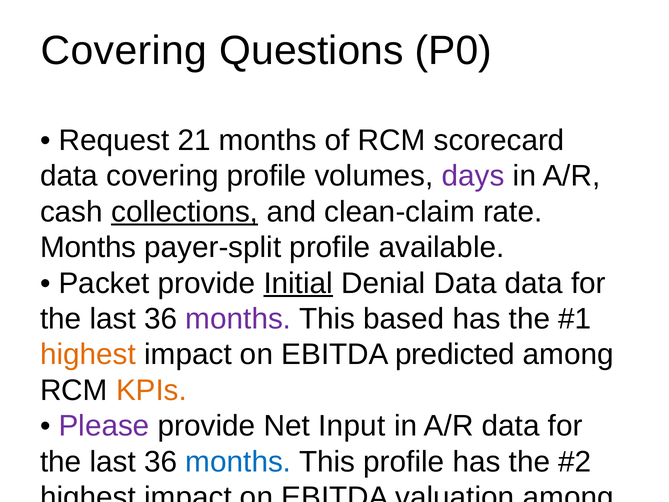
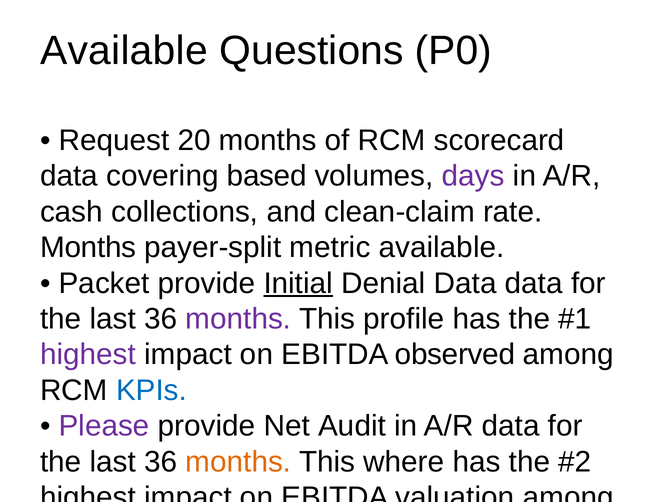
Covering at (124, 51): Covering -> Available
21: 21 -> 20
covering profile: profile -> based
collections underline: present -> none
payer-split profile: profile -> metric
based: based -> profile
highest at (88, 354) colour: orange -> purple
predicted: predicted -> observed
KPIs at (152, 390) colour: orange -> blue
Input: Input -> Audit
months at (238, 461) colour: blue -> orange
This profile: profile -> where
